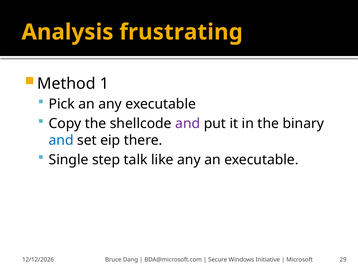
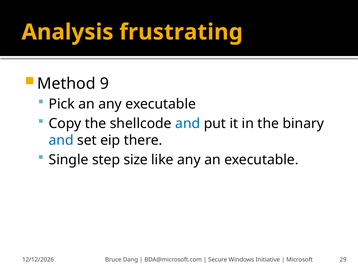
1: 1 -> 9
and at (188, 124) colour: purple -> blue
talk: talk -> size
